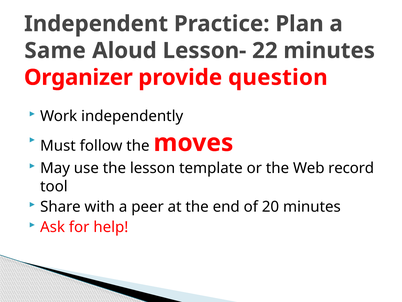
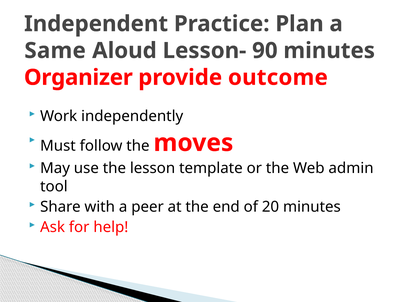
22: 22 -> 90
question: question -> outcome
record: record -> admin
